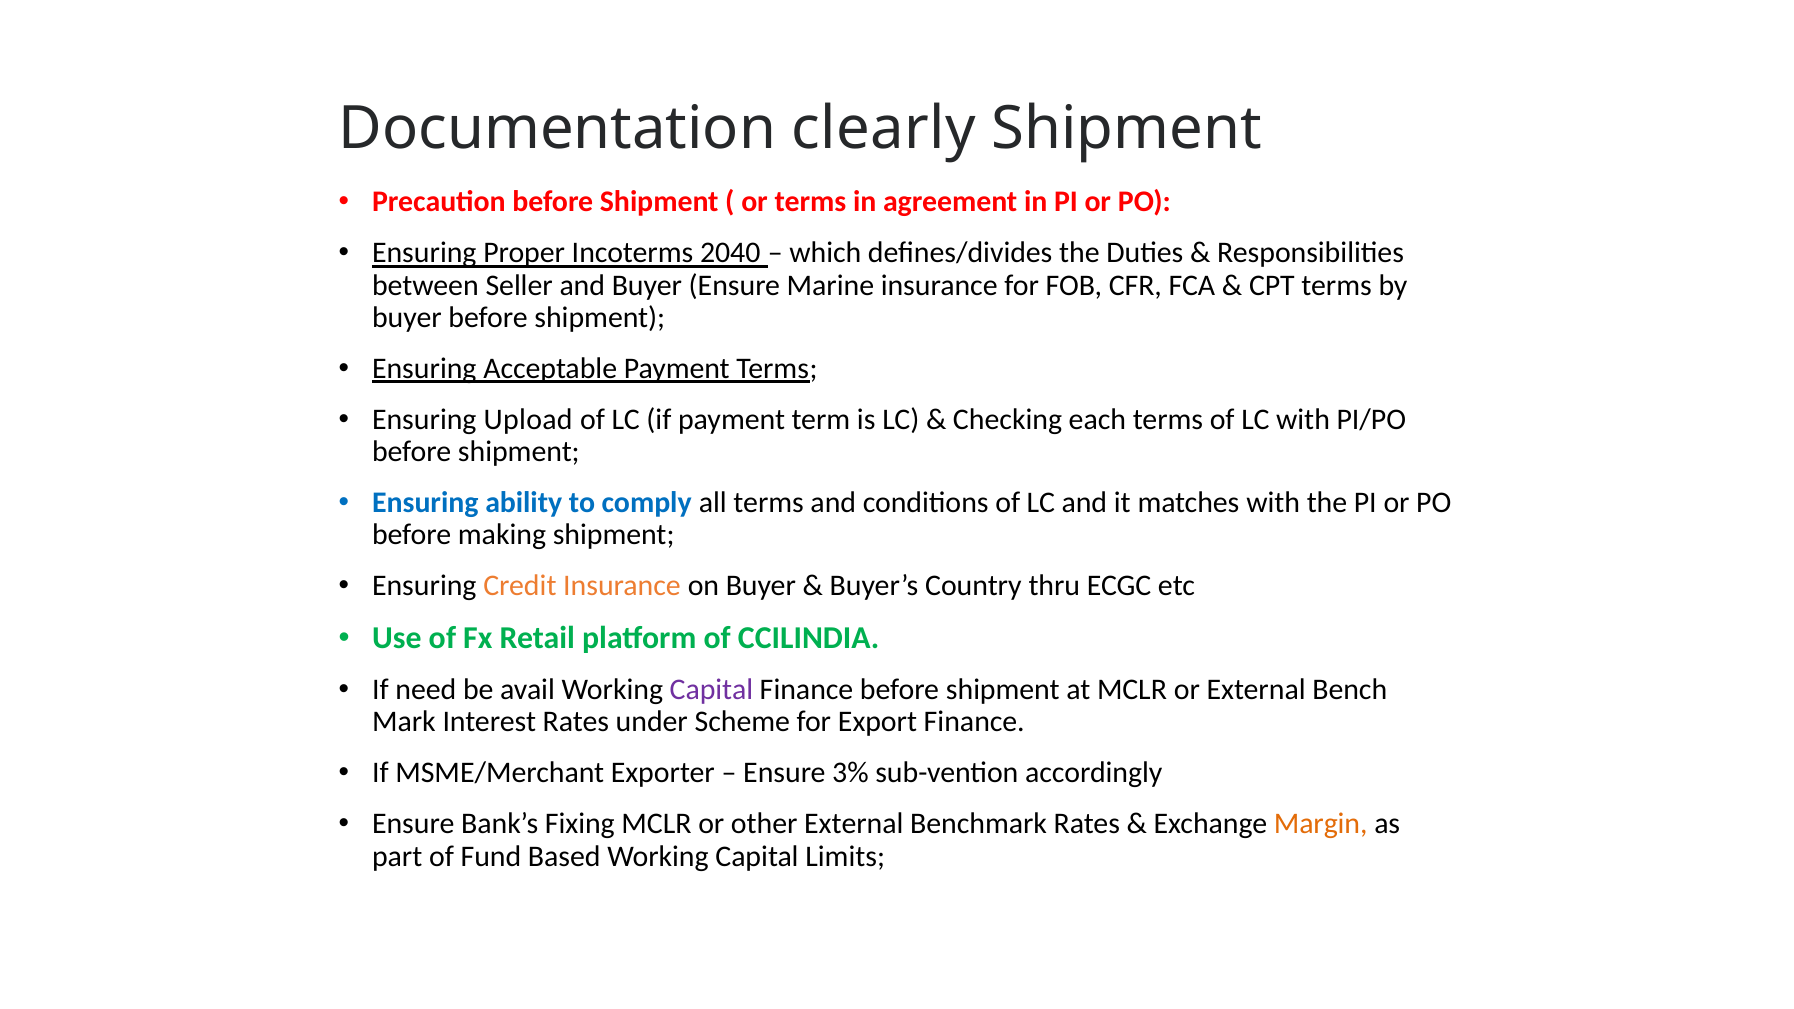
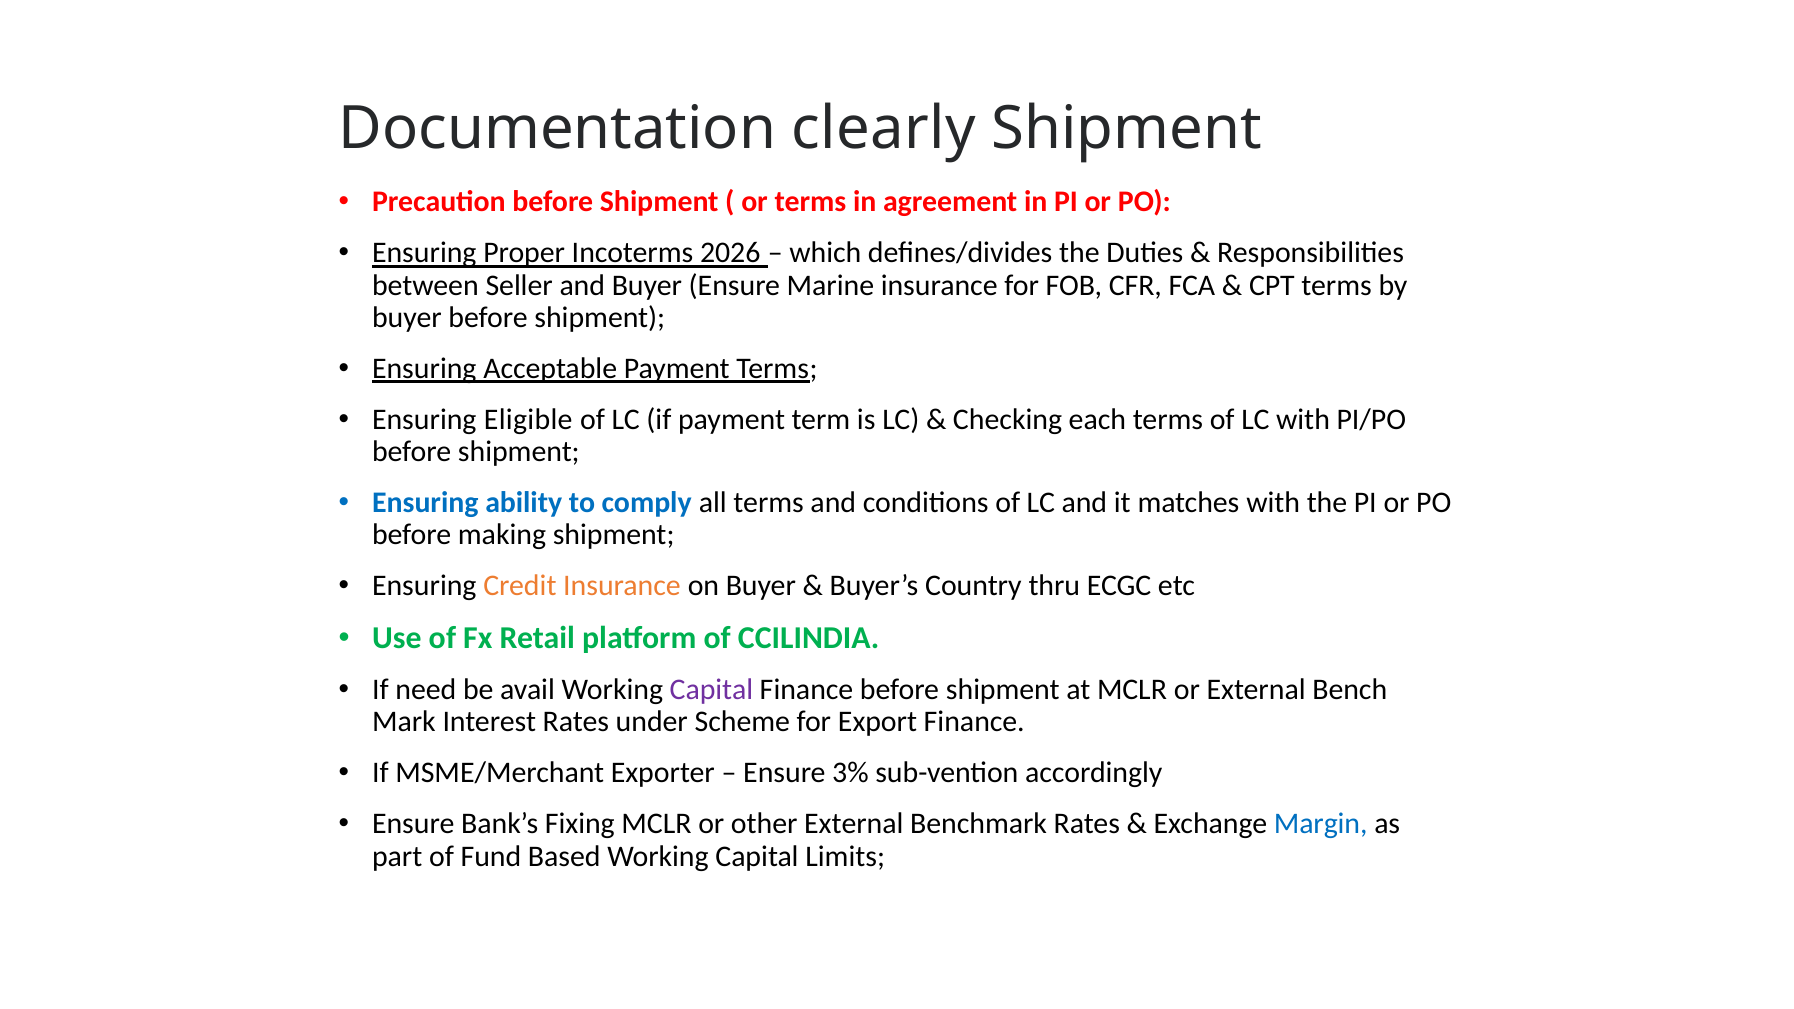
2040: 2040 -> 2026
Upload: Upload -> Eligible
Margin colour: orange -> blue
